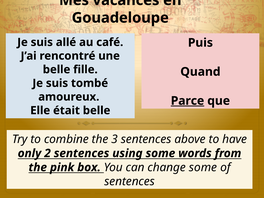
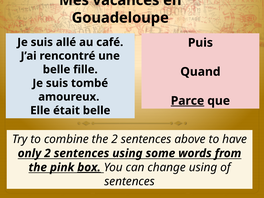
the 3: 3 -> 2
box underline: none -> present
change some: some -> using
